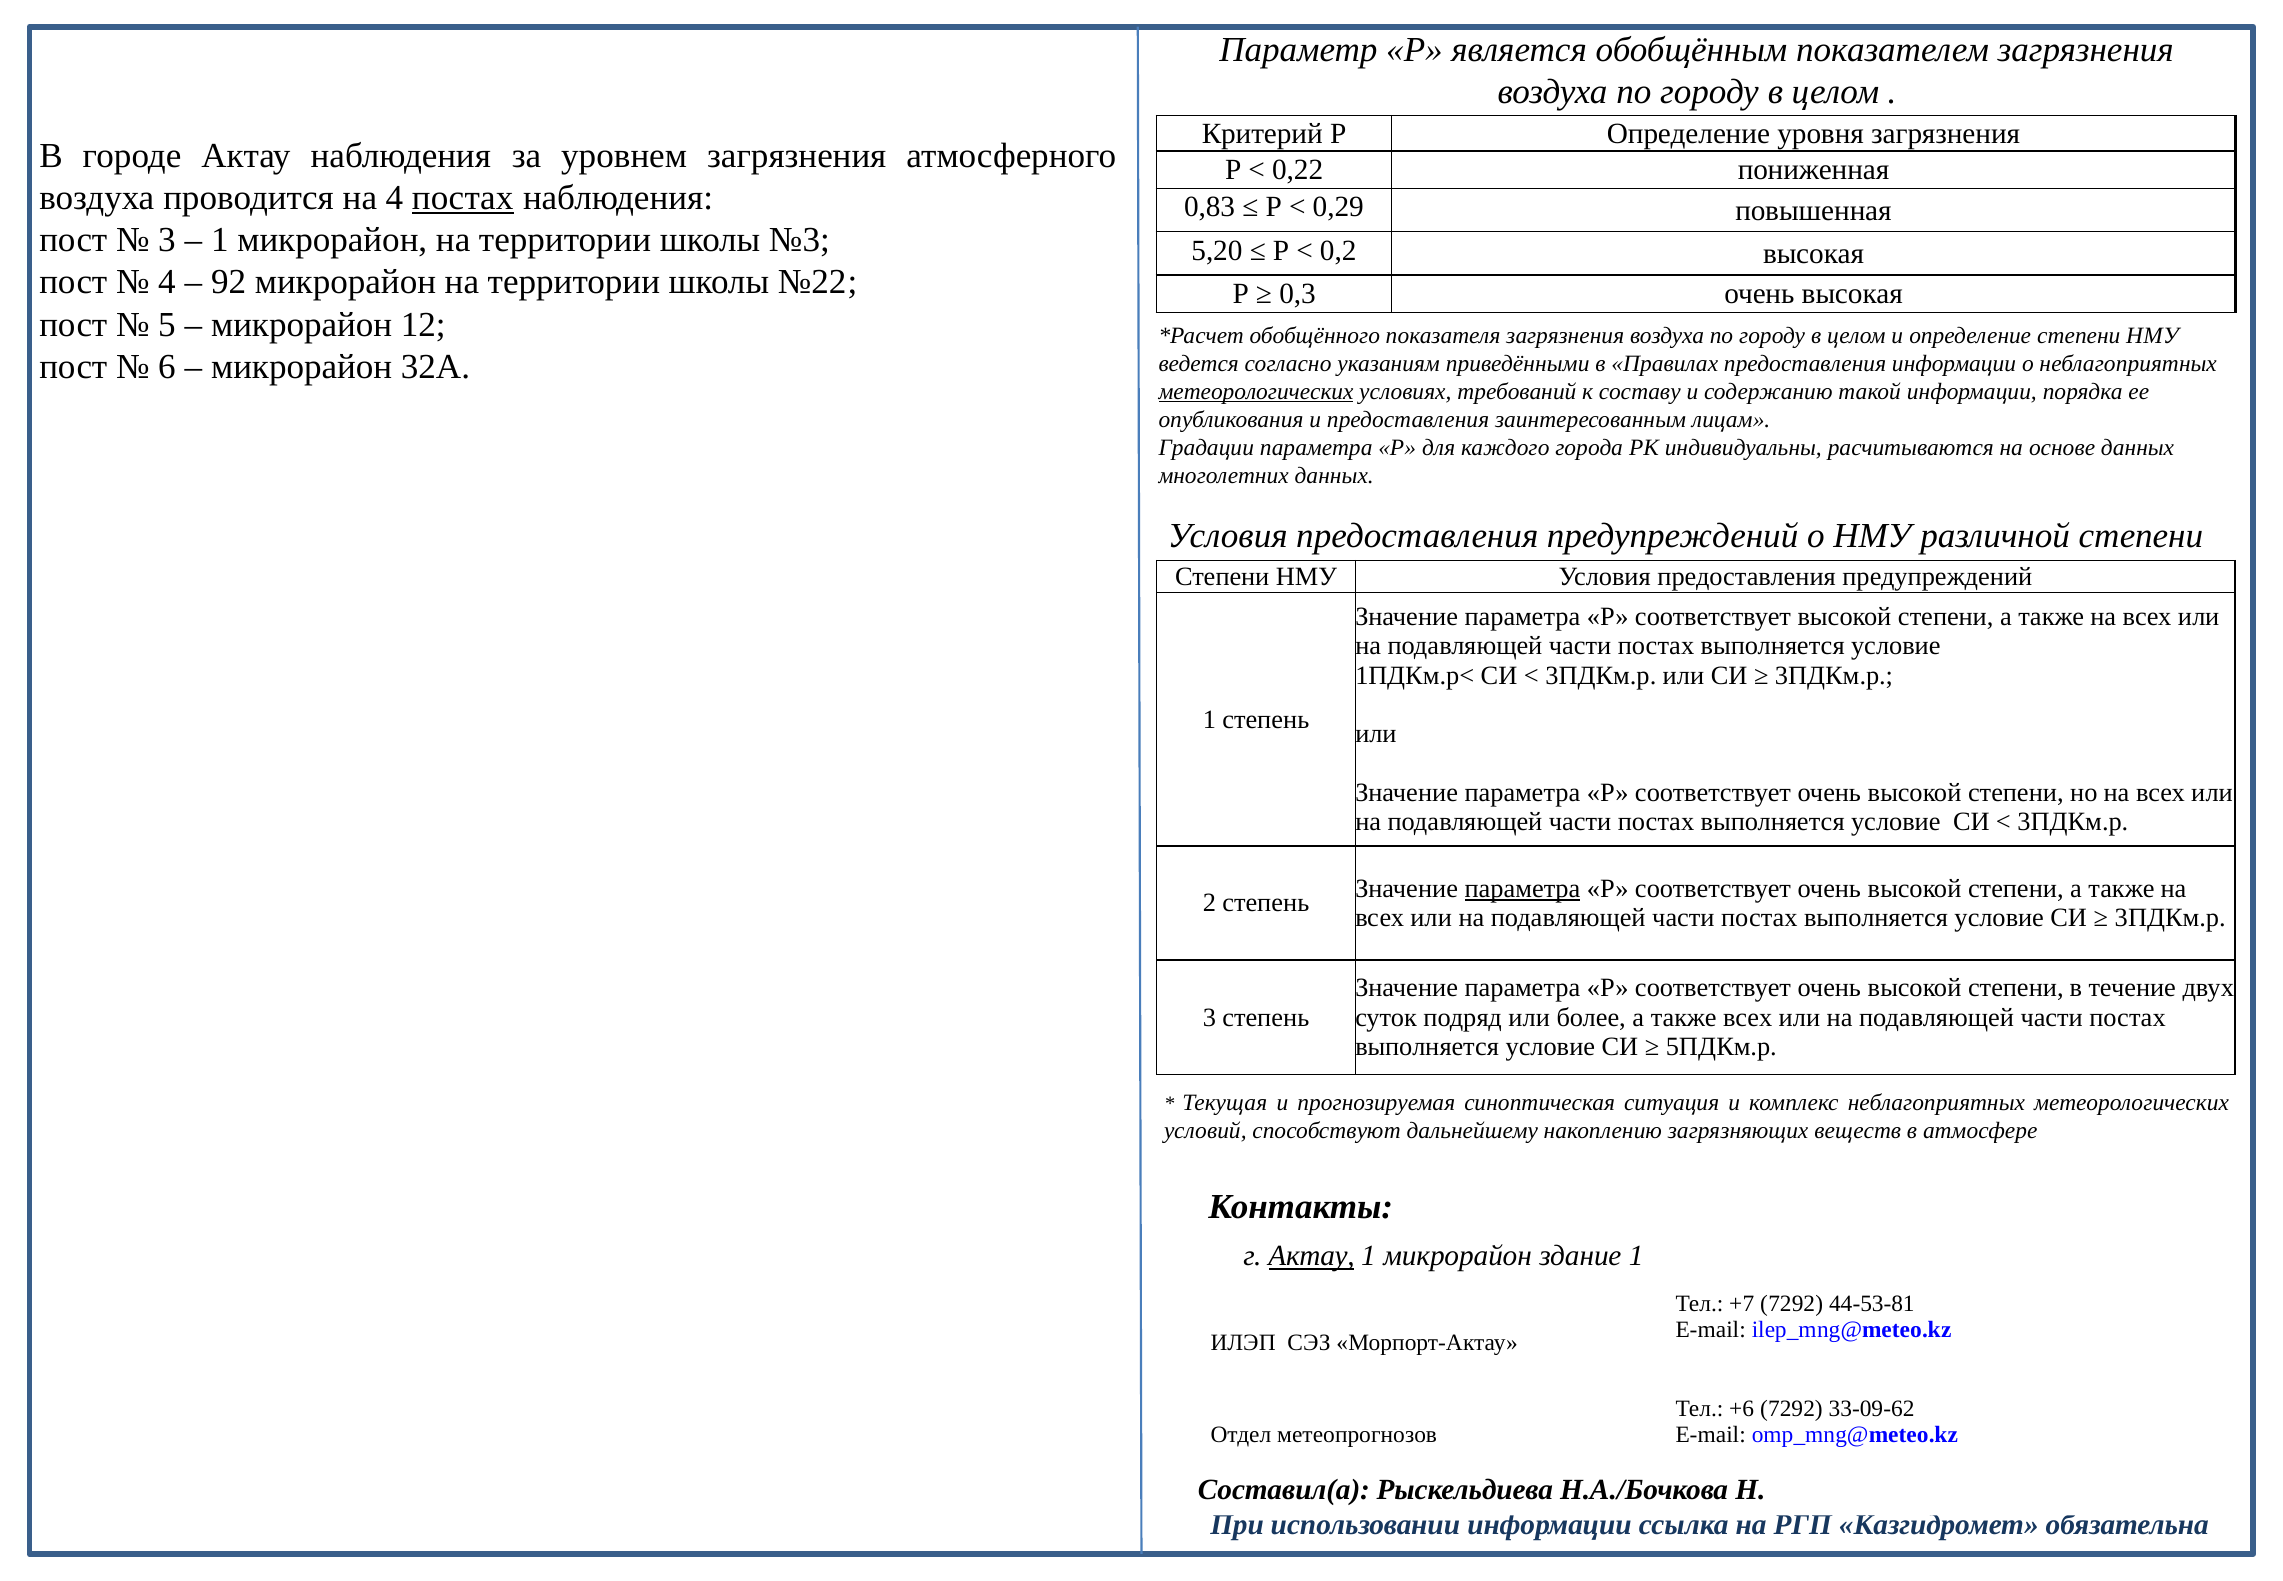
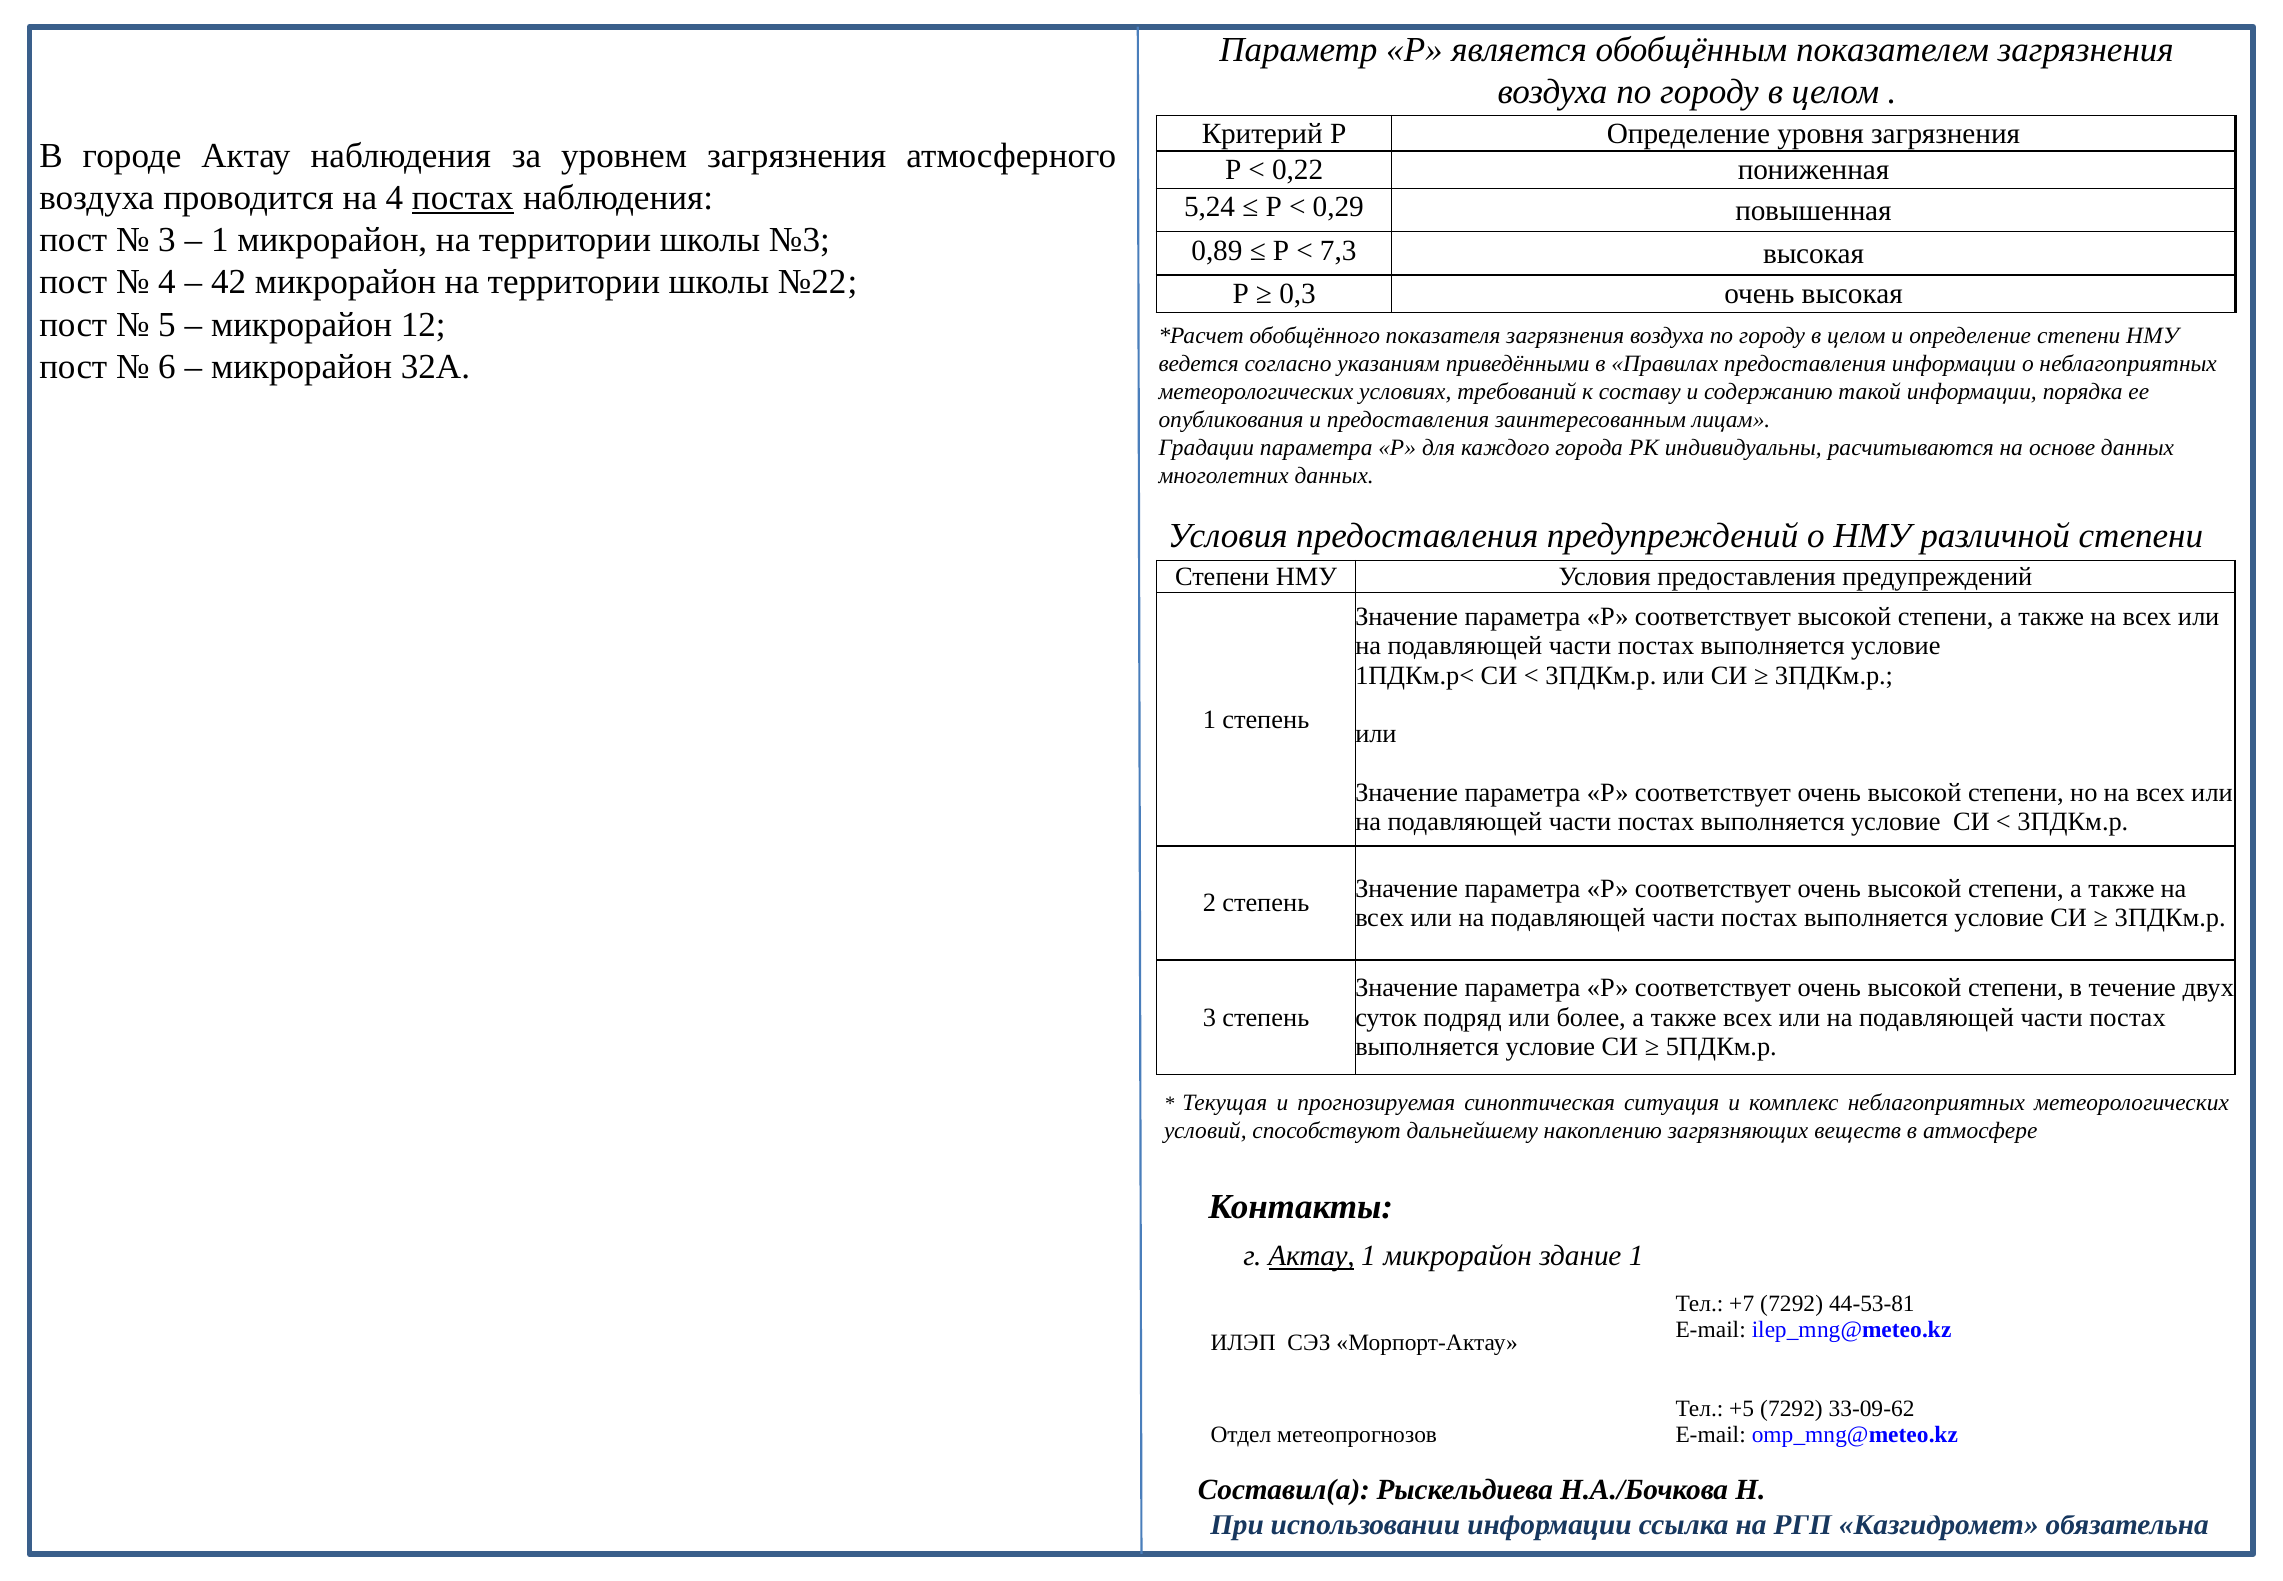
0,83: 0,83 -> 5,24
5,20: 5,20 -> 0,89
0,2: 0,2 -> 7,3
92: 92 -> 42
метеорологических at (1256, 391) underline: present -> none
параметра at (1522, 888) underline: present -> none
+6: +6 -> +5
